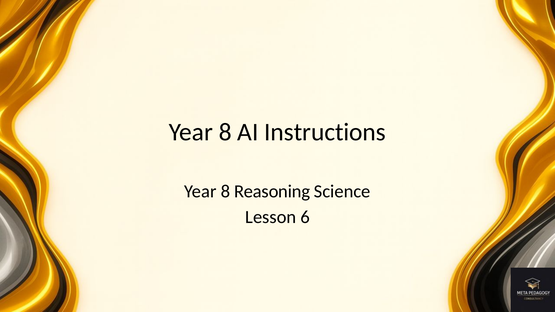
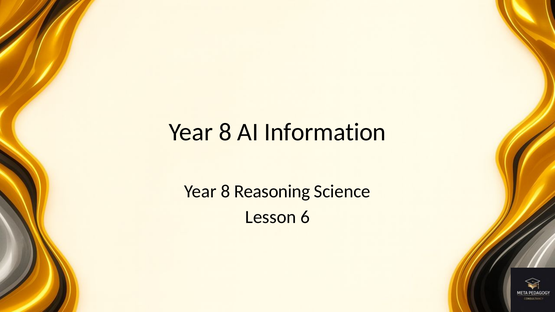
Instructions: Instructions -> Information
